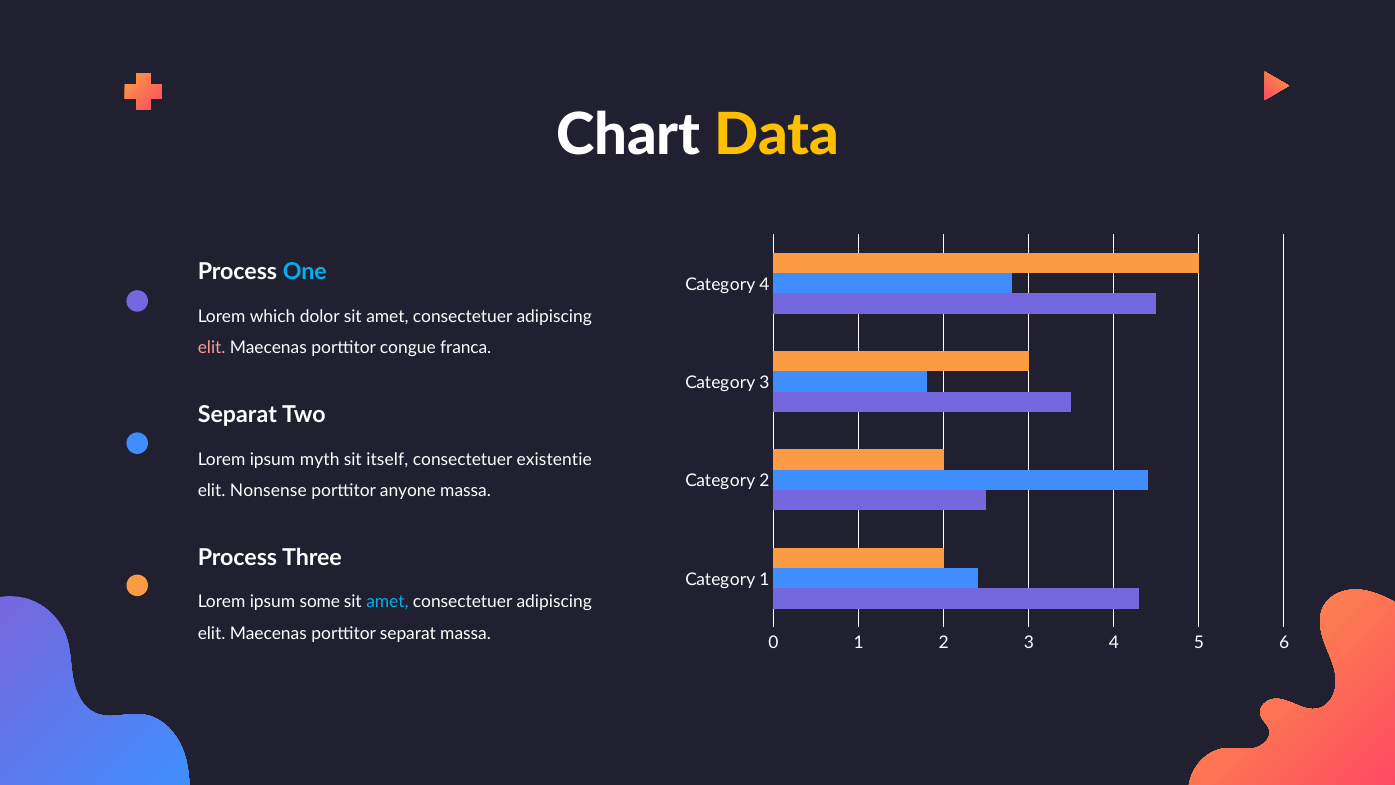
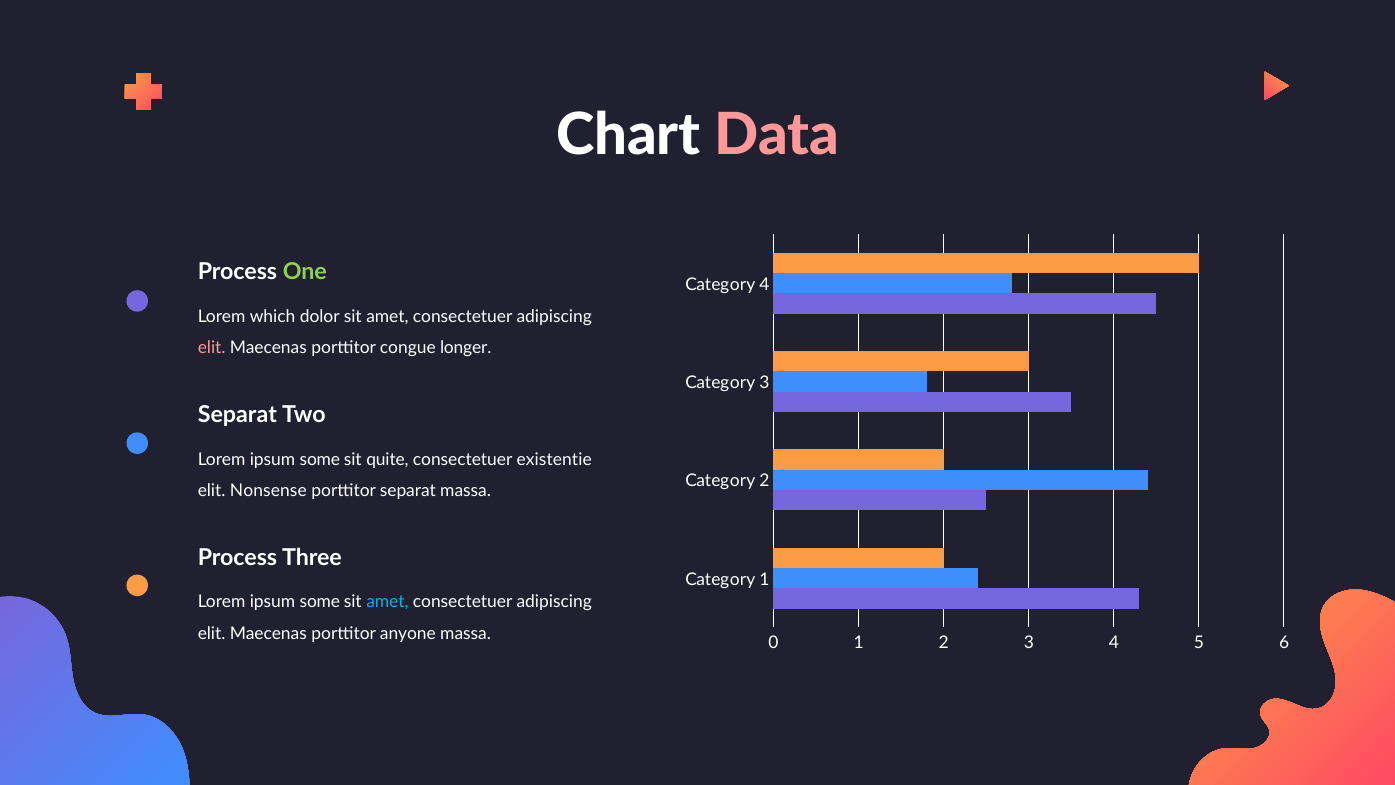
Data colour: yellow -> pink
One colour: light blue -> light green
franca: franca -> longer
myth at (320, 459): myth -> some
itself: itself -> quite
porttitor anyone: anyone -> separat
porttitor separat: separat -> anyone
